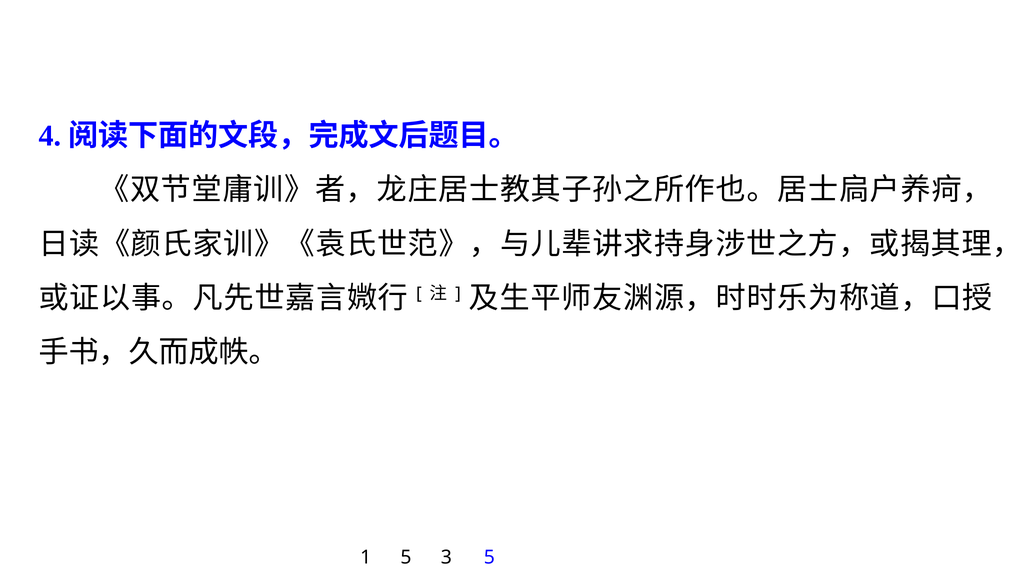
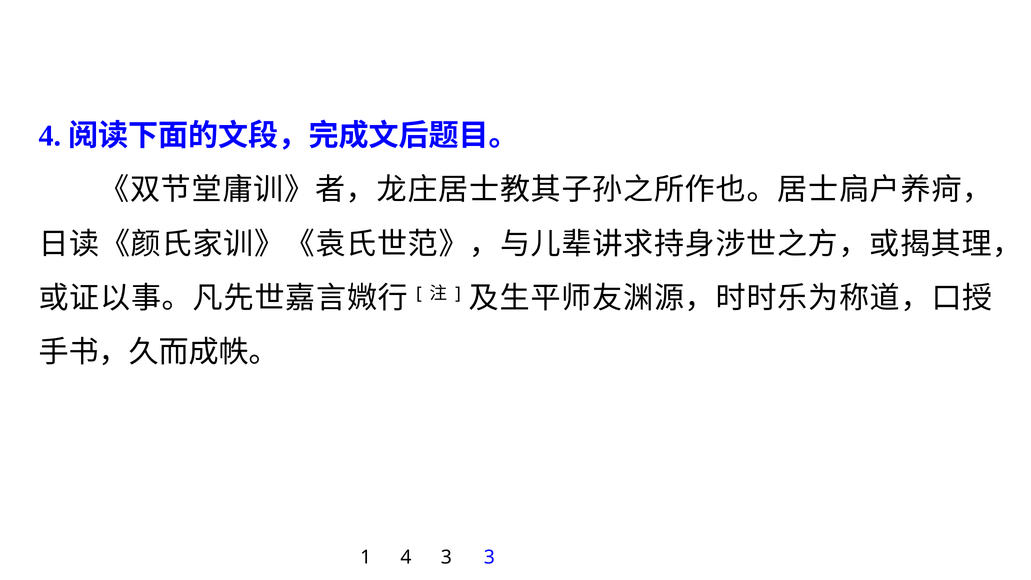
1 5: 5 -> 4
3 5: 5 -> 3
